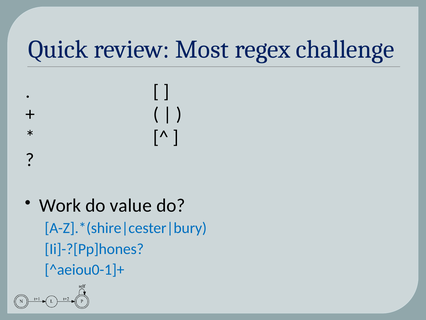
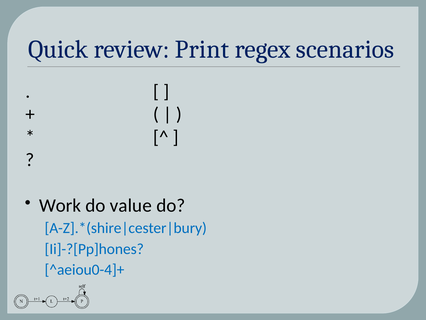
Most: Most -> Print
challenge: challenge -> scenarios
^aeiou0-1]+: ^aeiou0-1]+ -> ^aeiou0-4]+
